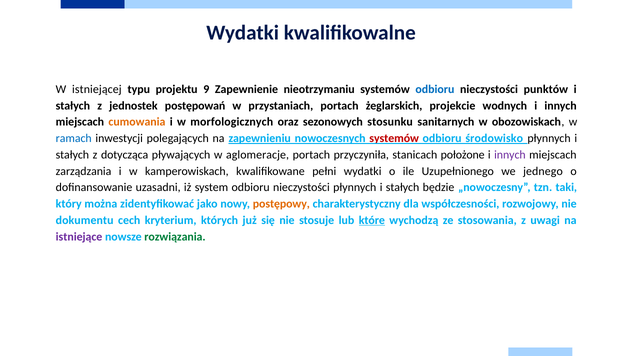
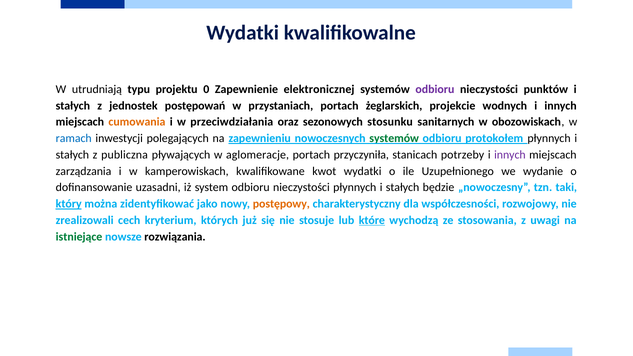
istniejącej: istniejącej -> utrudniają
9: 9 -> 0
nieotrzymaniu: nieotrzymaniu -> elektronicznej
odbioru at (435, 89) colour: blue -> purple
morfologicznych: morfologicznych -> przeciwdziałania
systemów at (394, 138) colour: red -> green
środowisko: środowisko -> protokołem
dotycząca: dotycząca -> publiczna
położone: położone -> potrzeby
pełni: pełni -> kwot
jednego: jednego -> wydanie
który underline: none -> present
dokumentu: dokumentu -> zrealizowali
istniejące colour: purple -> green
rozwiązania colour: green -> black
